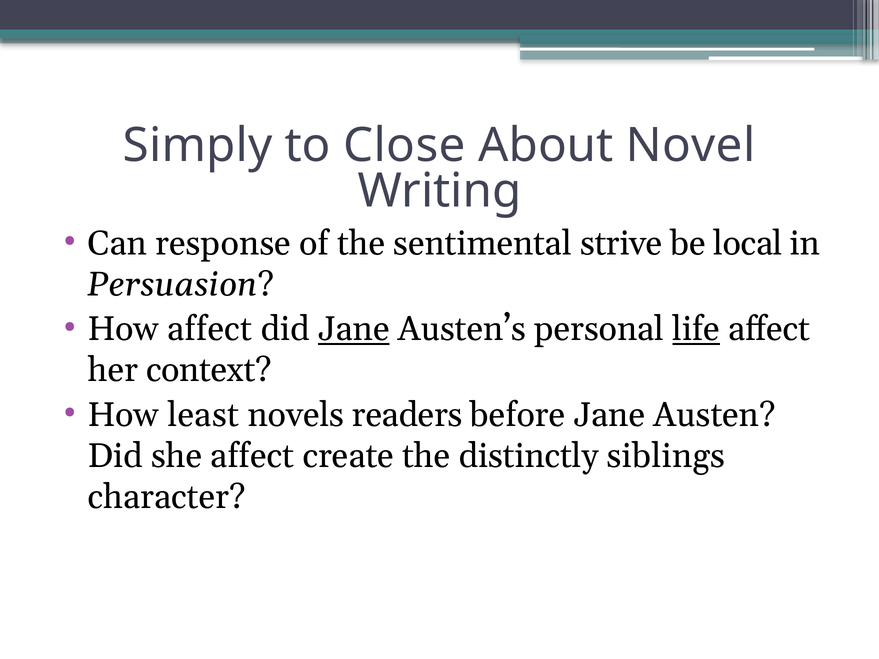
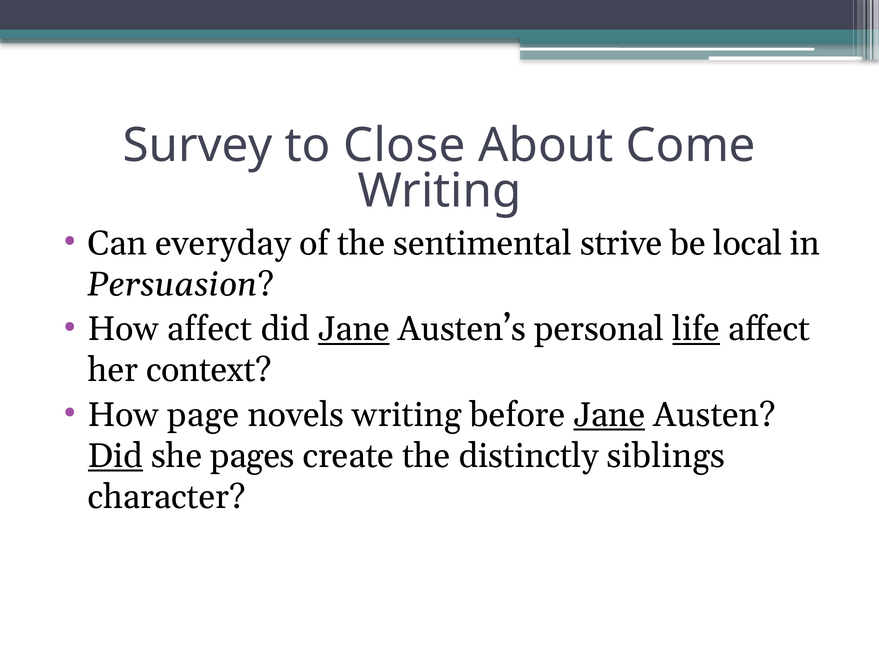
Simply: Simply -> Survey
Novel: Novel -> Come
response: response -> everyday
least: least -> page
novels readers: readers -> writing
Jane at (609, 415) underline: none -> present
Did at (115, 456) underline: none -> present
she affect: affect -> pages
